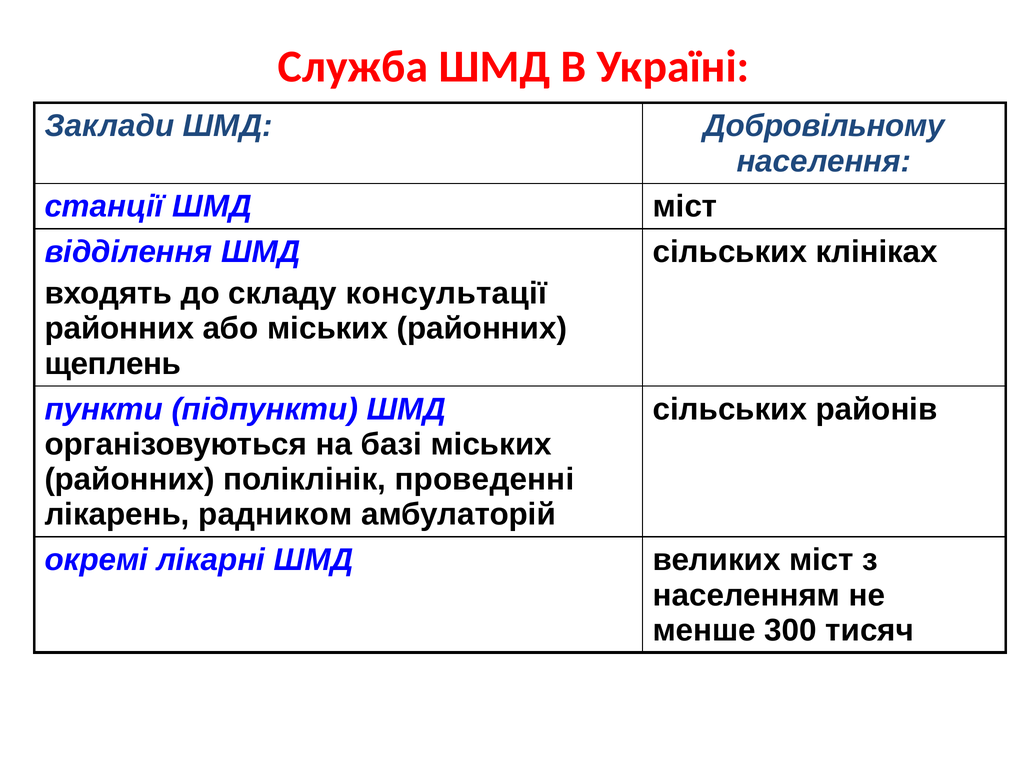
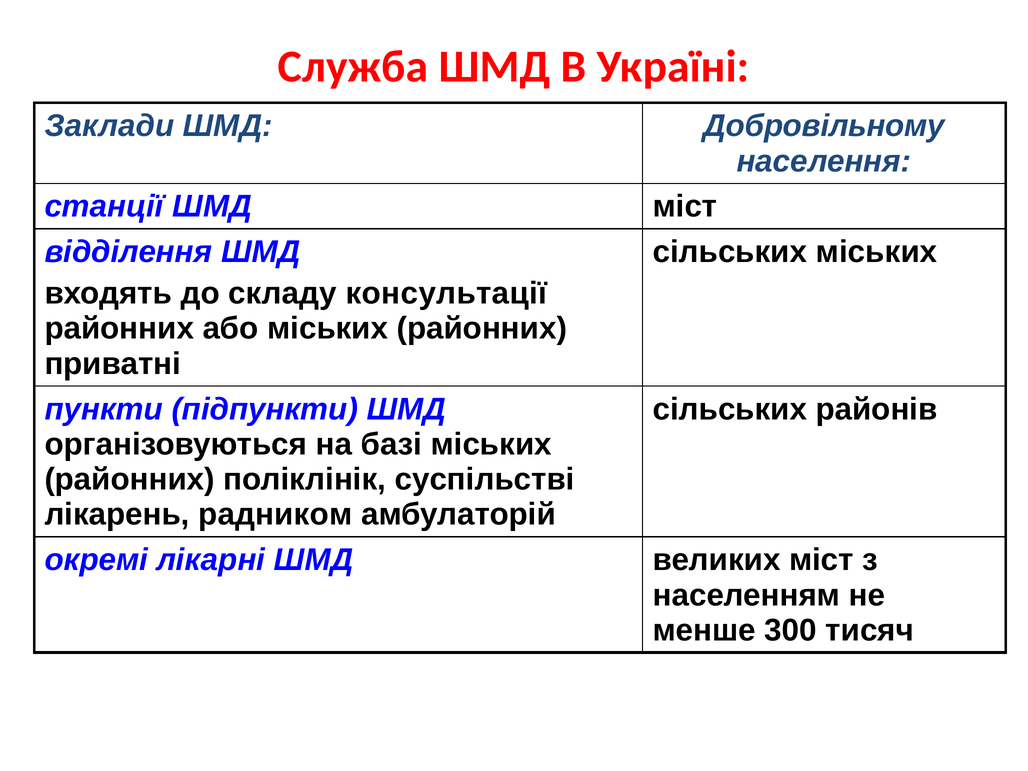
сільських клініках: клініках -> міських
щеплень: щеплень -> приватні
проведенні: проведенні -> суспільстві
